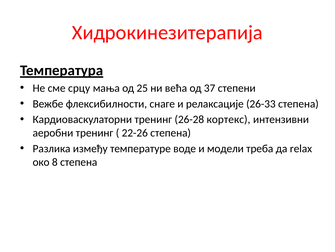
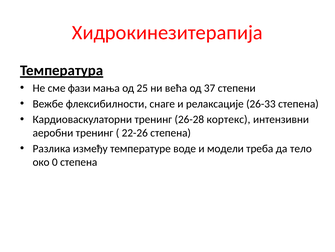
срцу: срцу -> фази
relаx: relаx -> тело
8: 8 -> 0
